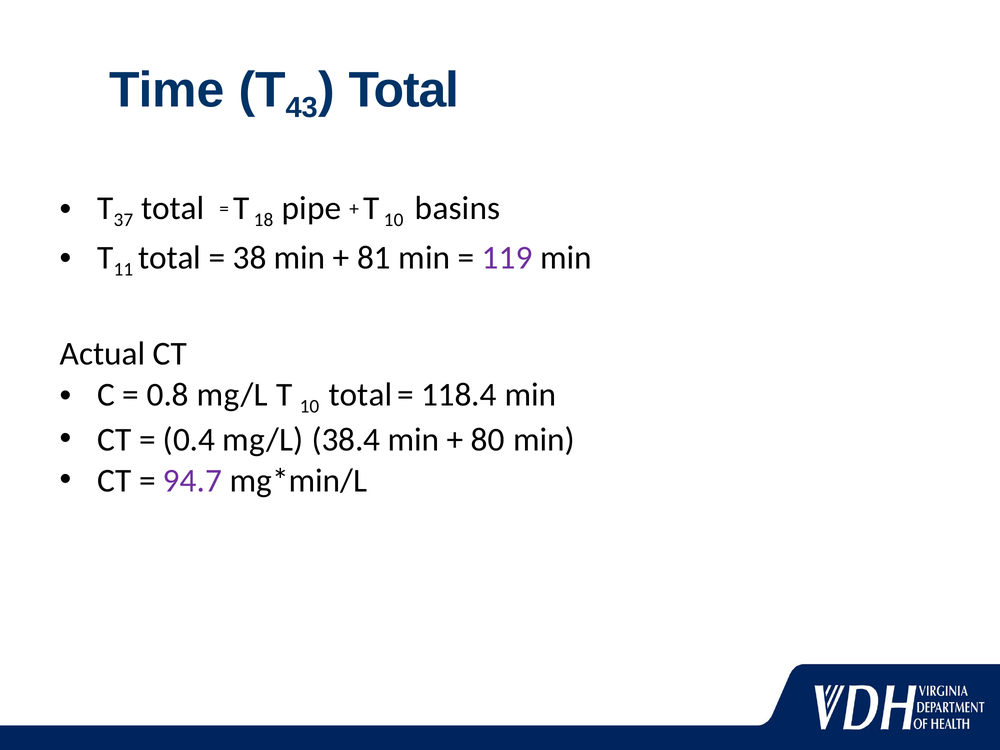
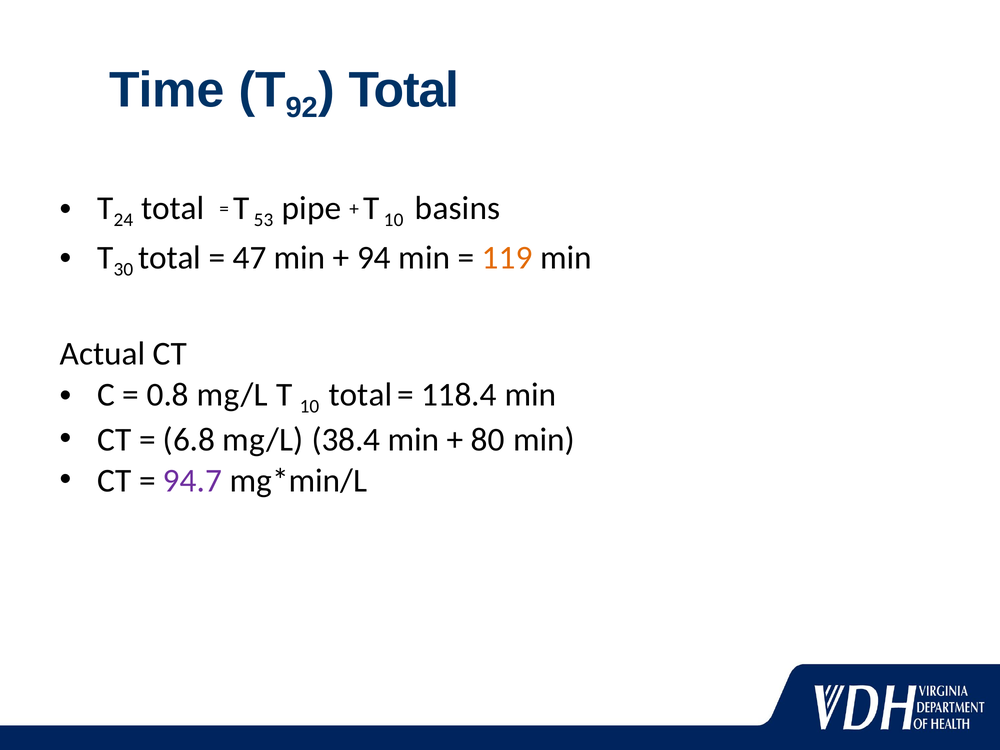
43: 43 -> 92
37: 37 -> 24
18: 18 -> 53
11: 11 -> 30
38: 38 -> 47
81: 81 -> 94
119 colour: purple -> orange
0.4: 0.4 -> 6.8
